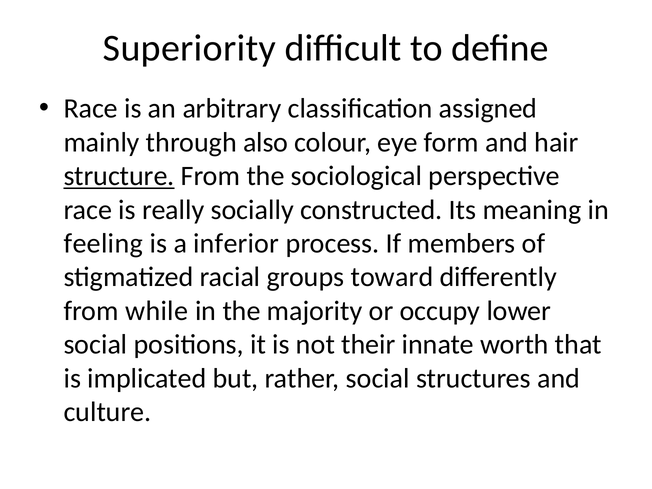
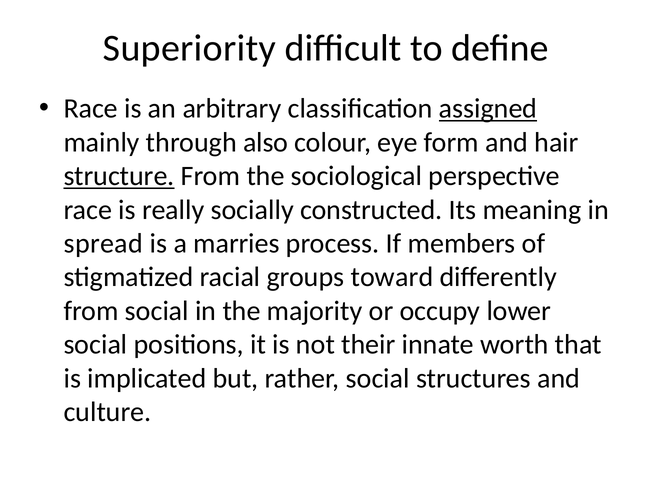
assigned underline: none -> present
feeling: feeling -> spread
inferior: inferior -> marries
from while: while -> social
